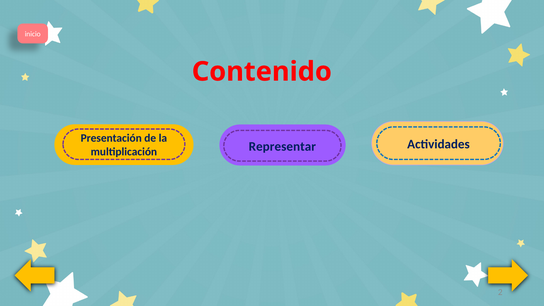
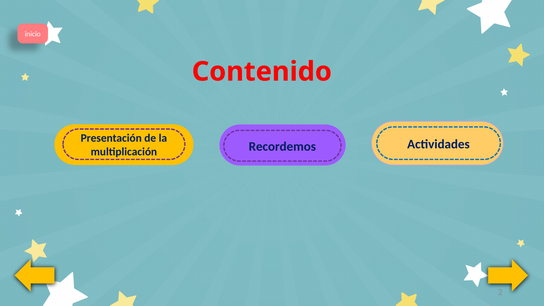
Representar: Representar -> Recordemos
